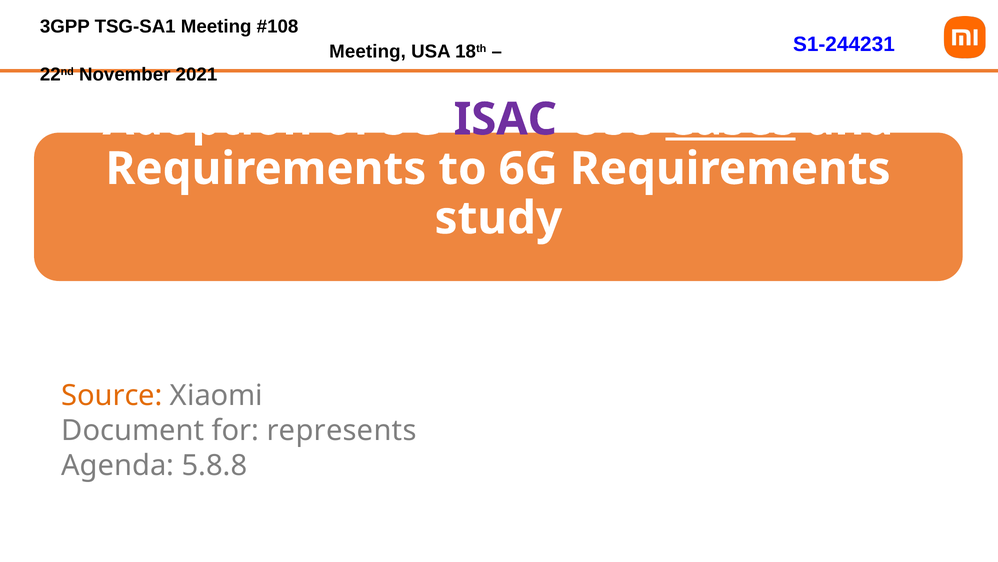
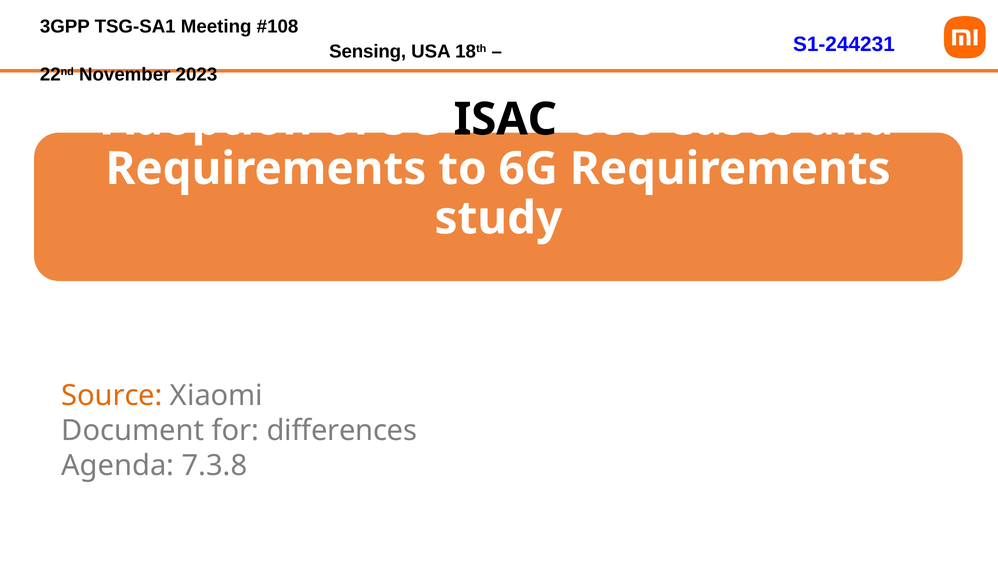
Meeting at (368, 52): Meeting -> Sensing
2021: 2021 -> 2023
ISAC colour: purple -> black
Cases underline: present -> none
represents: represents -> differences
5.8.8: 5.8.8 -> 7.3.8
